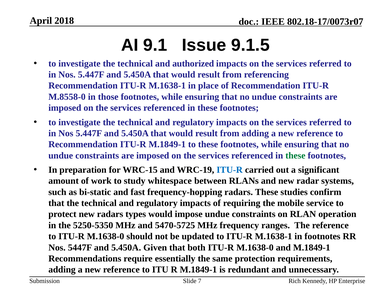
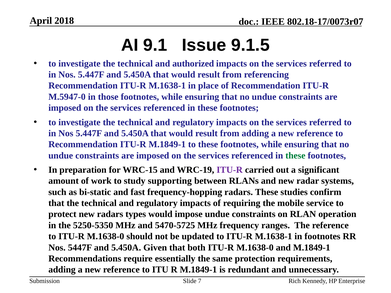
M.8558-0: M.8558-0 -> M.5947-0
ITU-R at (230, 170) colour: blue -> purple
whitespace: whitespace -> supporting
